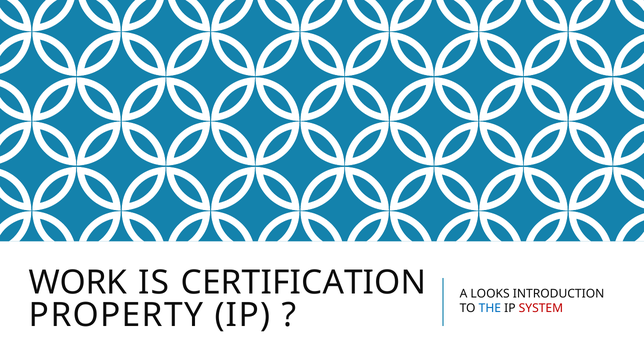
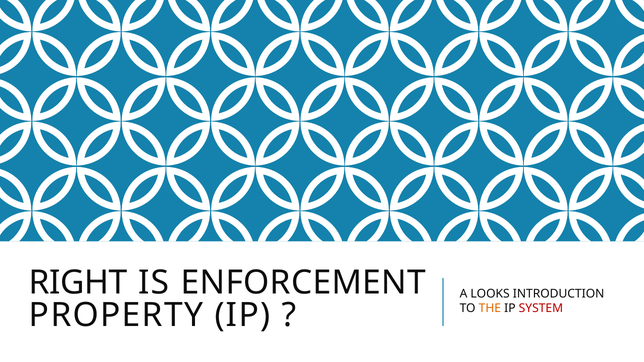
WORK: WORK -> RIGHT
CERTIFICATION: CERTIFICATION -> ENFORCEMENT
THE colour: blue -> orange
